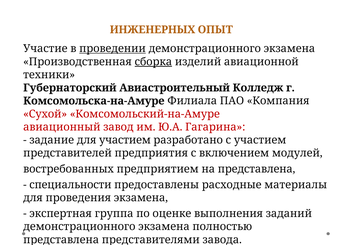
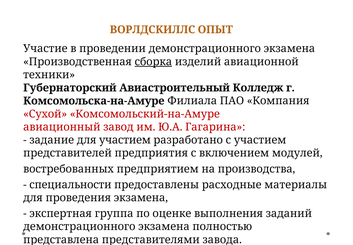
ИНЖЕНЕРНЫХ: ИНЖЕНЕРНЫХ -> ВОРЛДСКИЛЛС
проведении underline: present -> none
на представлена: представлена -> производства
